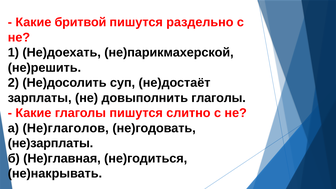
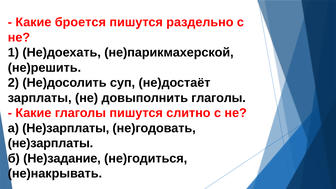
бритвой: бритвой -> броется
а Не)глаголов: Не)глаголов -> Не)зарплаты
Не)главная: Не)главная -> Не)задание
